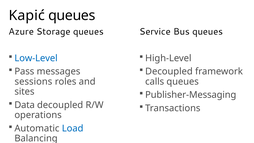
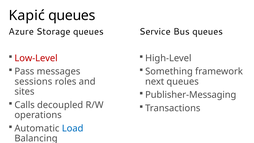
Low-Level colour: blue -> red
Decoupled at (169, 71): Decoupled -> Something
calls: calls -> next
Data: Data -> Calls
